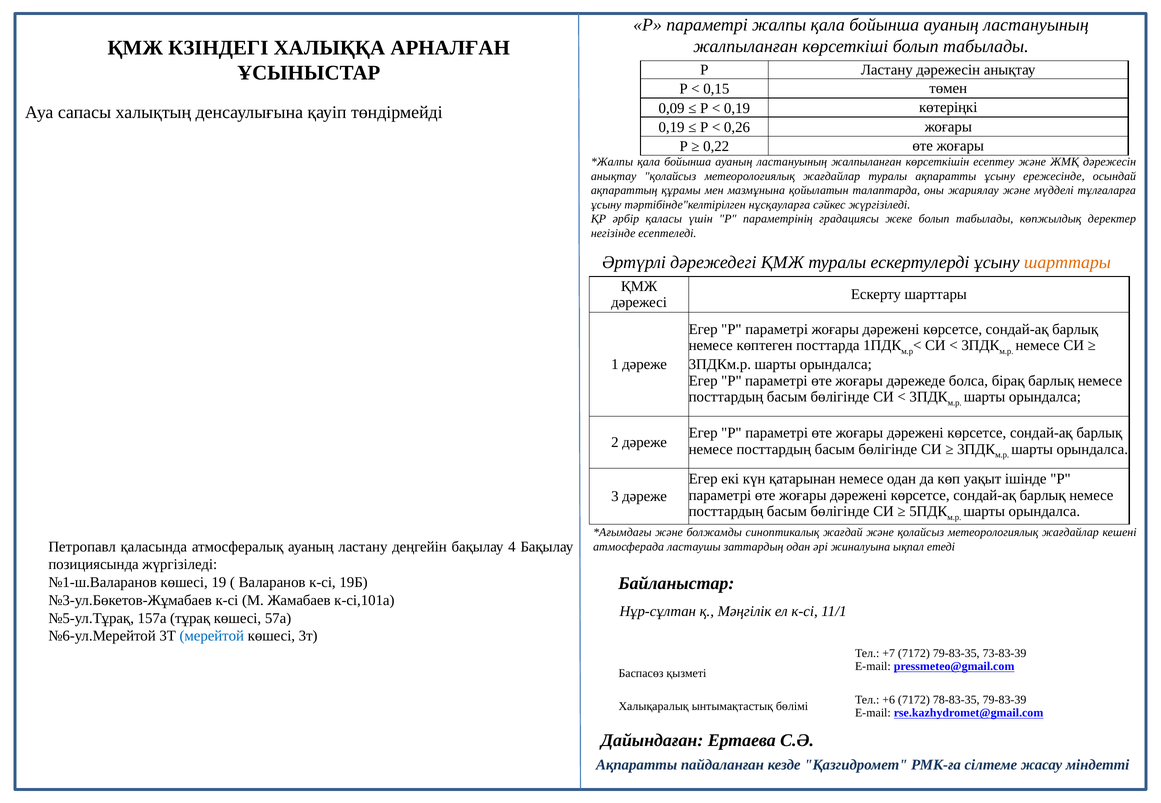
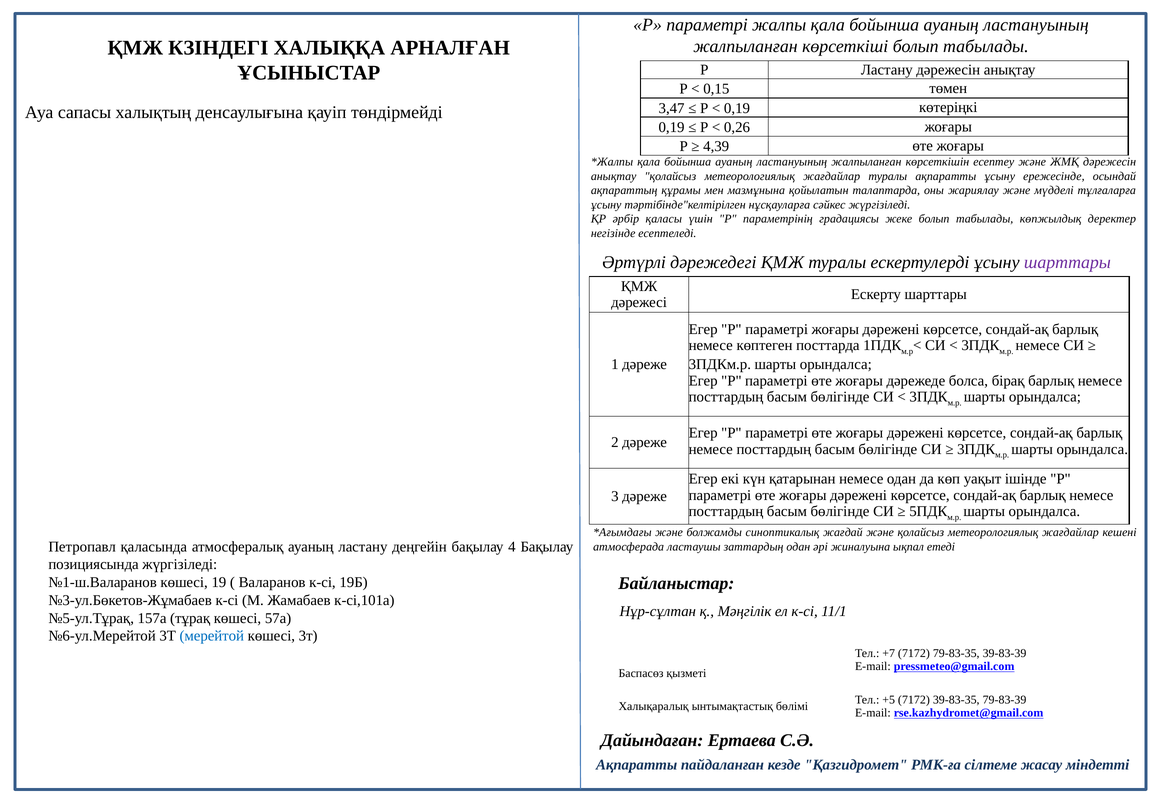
0,09: 0,09 -> 3,47
0,22: 0,22 -> 4,39
шарттары at (1067, 263) colour: orange -> purple
73-83-39: 73-83-39 -> 39-83-39
+6: +6 -> +5
78-83-35: 78-83-35 -> 39-83-35
